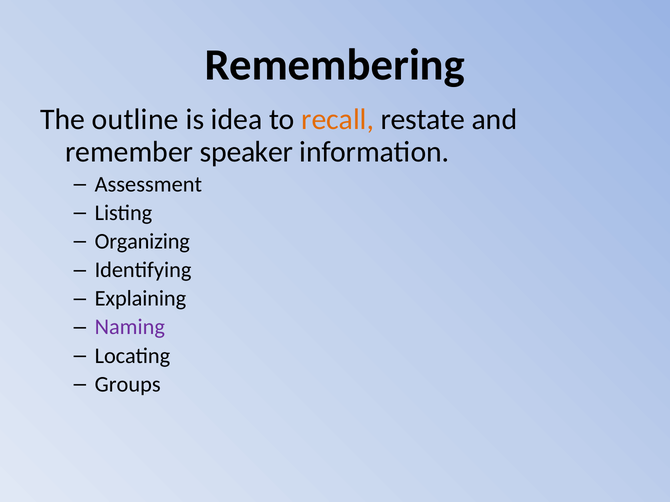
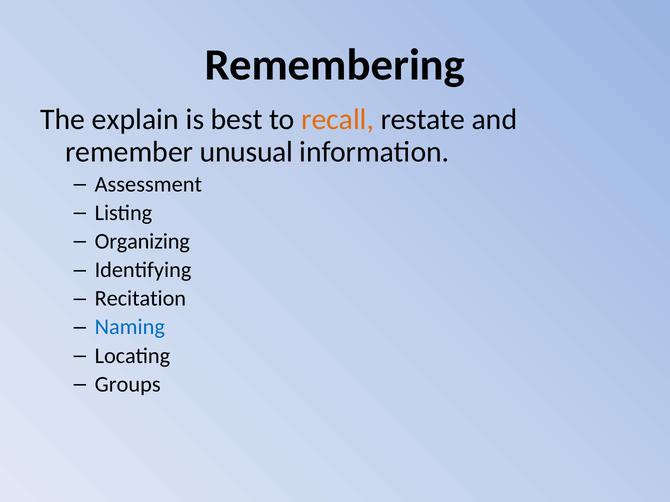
outline: outline -> explain
idea: idea -> best
speaker: speaker -> unusual
Explaining: Explaining -> Recitation
Naming colour: purple -> blue
